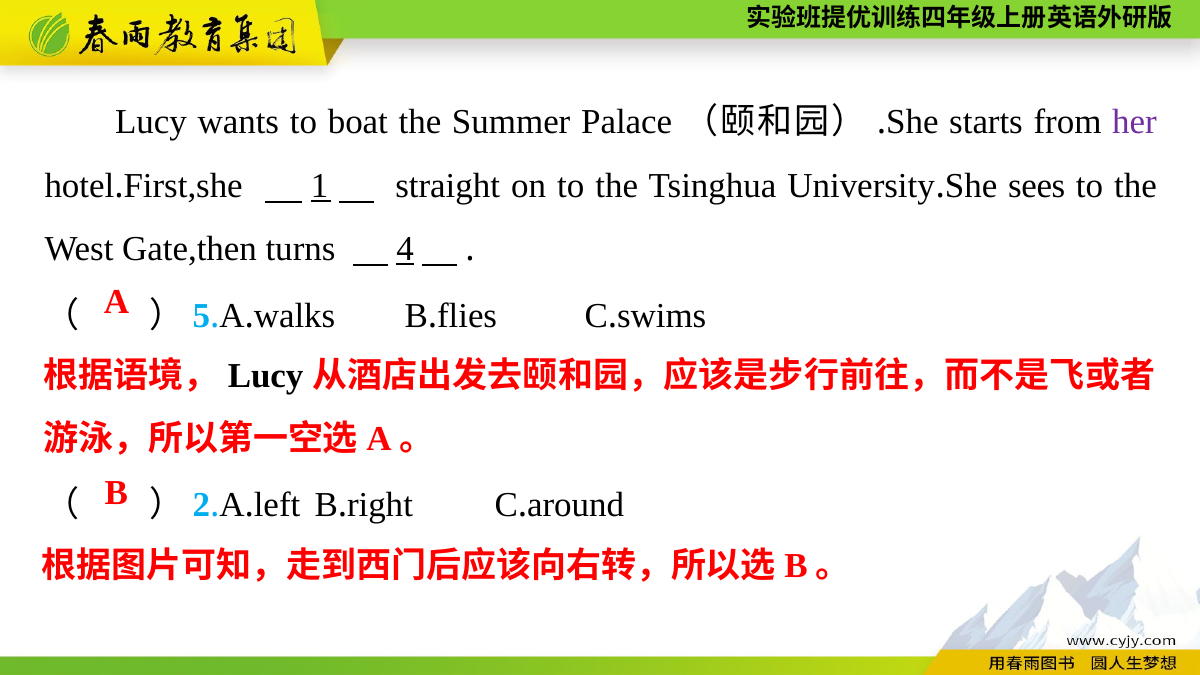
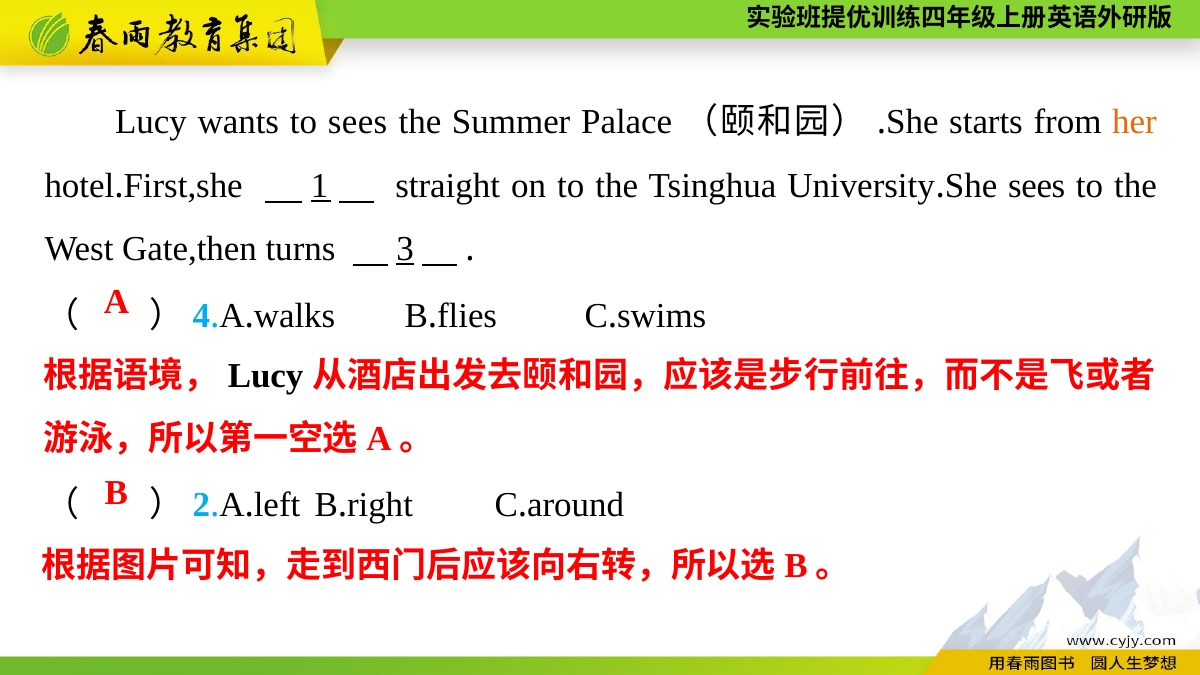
to boat: boat -> sees
her colour: purple -> orange
4: 4 -> 3
5: 5 -> 4
